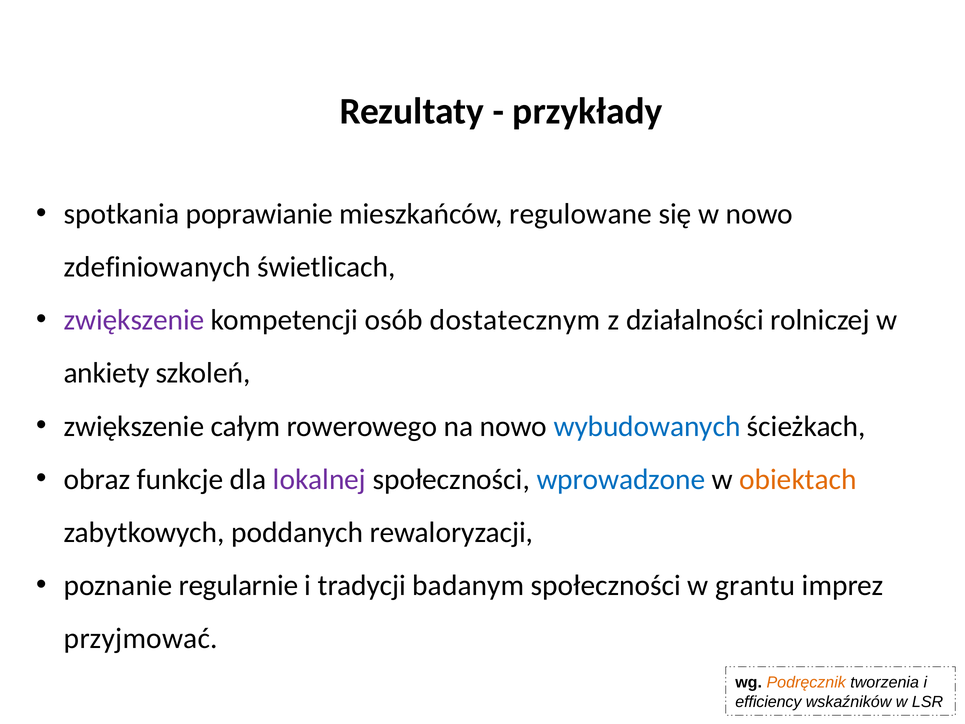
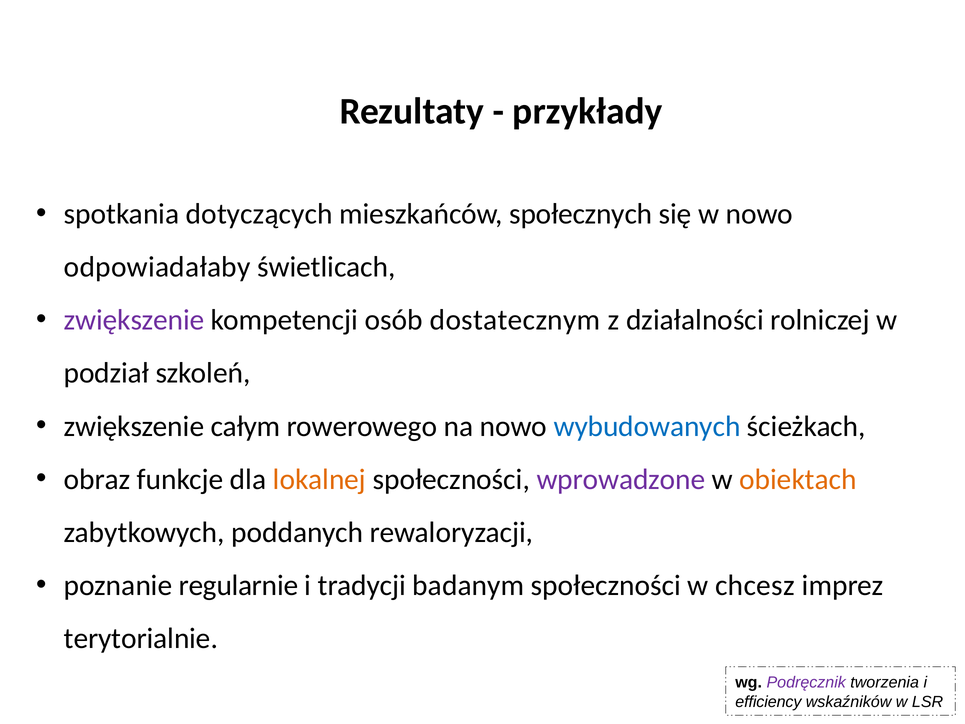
poprawianie: poprawianie -> dotyczących
regulowane: regulowane -> społecznych
zdefiniowanych: zdefiniowanych -> odpowiadałaby
ankiety: ankiety -> podział
lokalnej colour: purple -> orange
wprowadzone colour: blue -> purple
grantu: grantu -> chcesz
przyjmować: przyjmować -> terytorialnie
Podręcznik colour: orange -> purple
